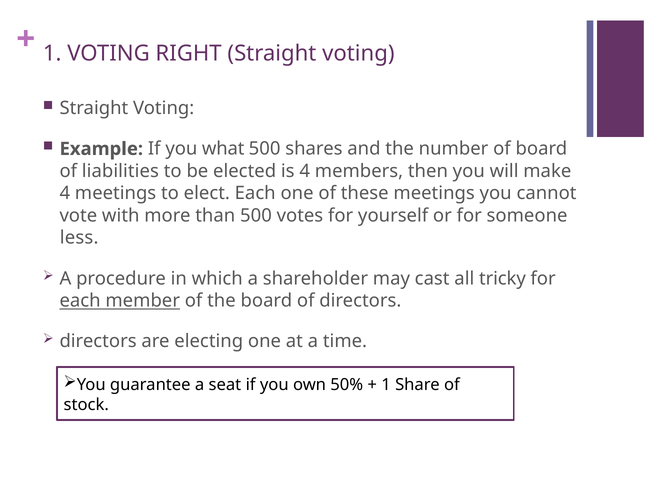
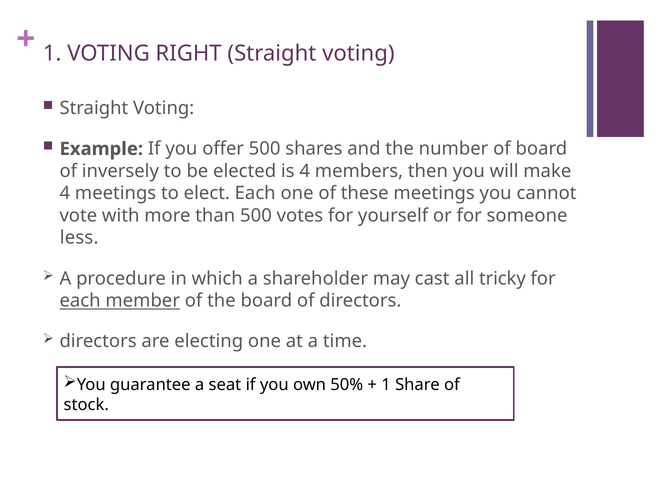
what: what -> offer
liabilities: liabilities -> inversely
